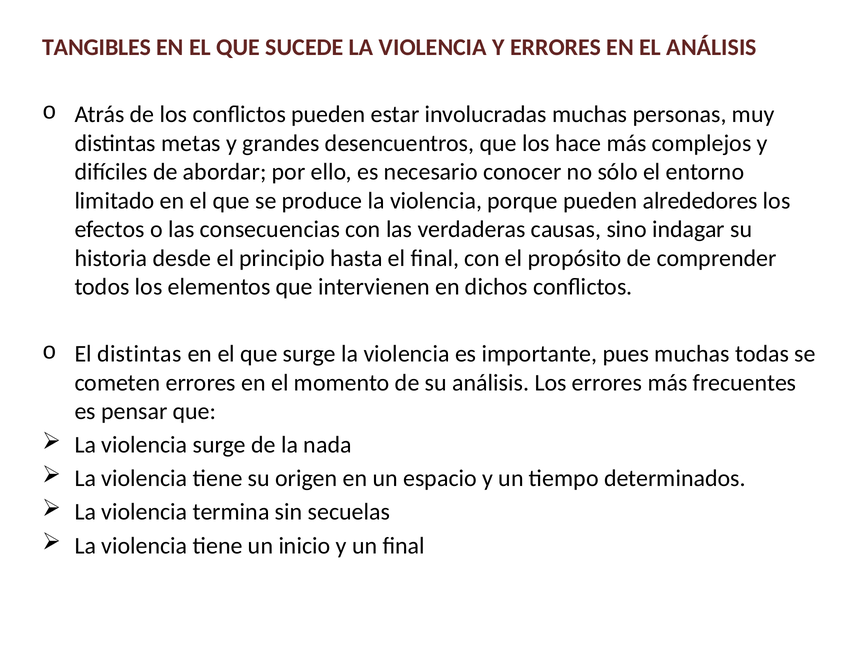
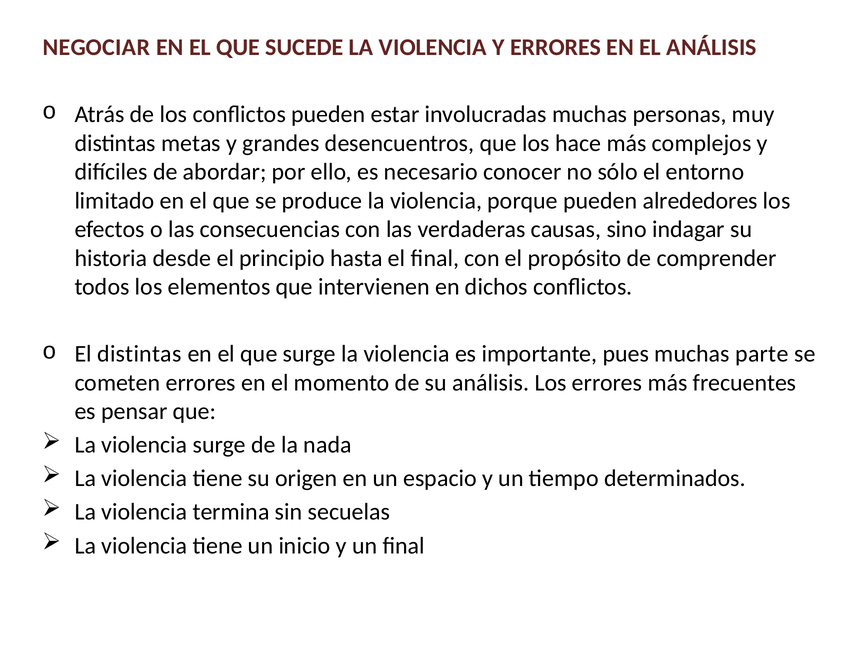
TANGIBLES: TANGIBLES -> NEGOCIAR
todas: todas -> parte
